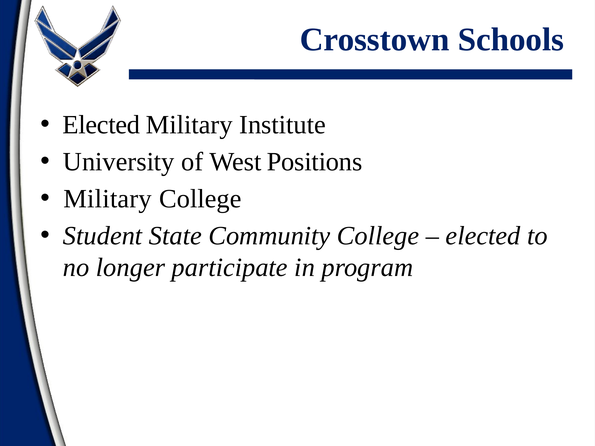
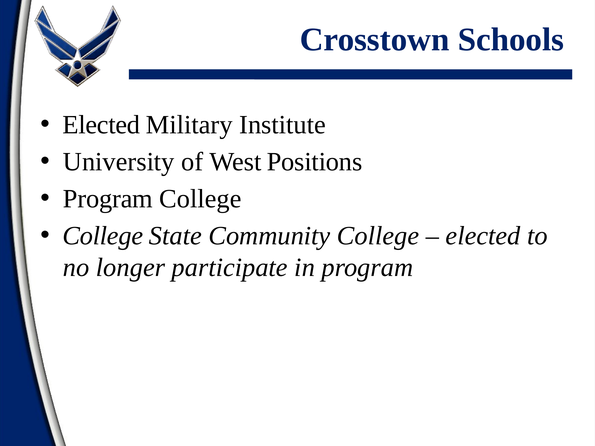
Military at (108, 199): Military -> Program
Student at (103, 236): Student -> College
